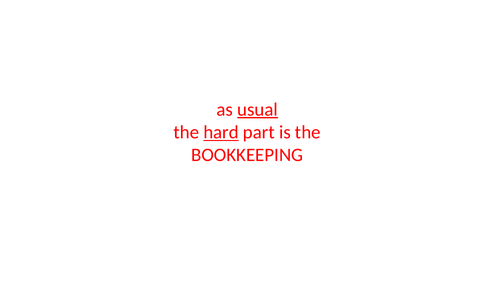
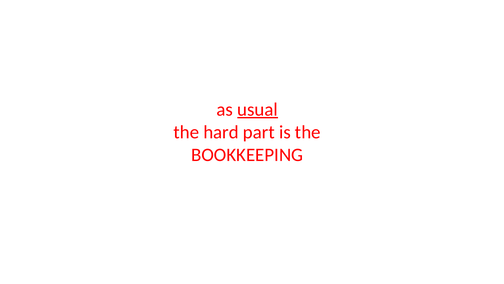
hard underline: present -> none
